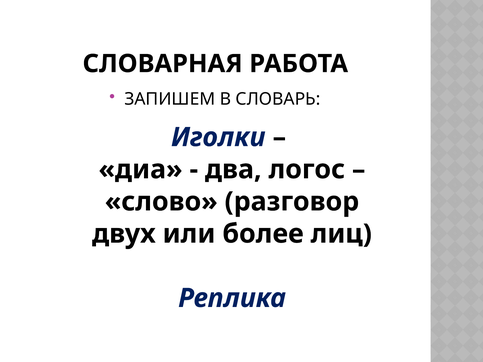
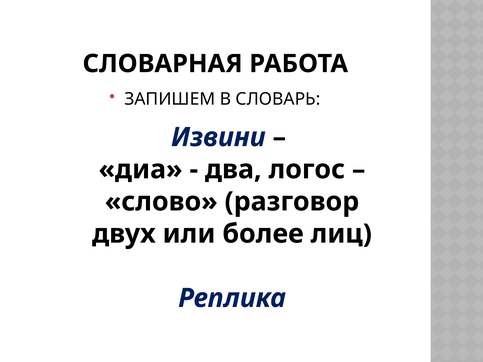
Иголки: Иголки -> Извини
